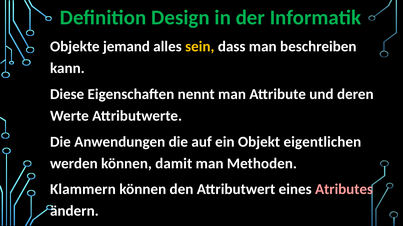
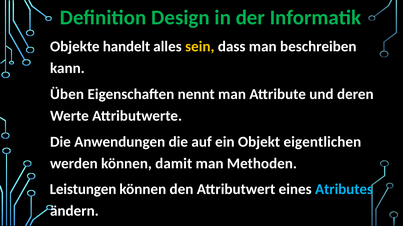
jemand: jemand -> handelt
Diese: Diese -> Üben
Klammern: Klammern -> Leistungen
Atributes colour: pink -> light blue
